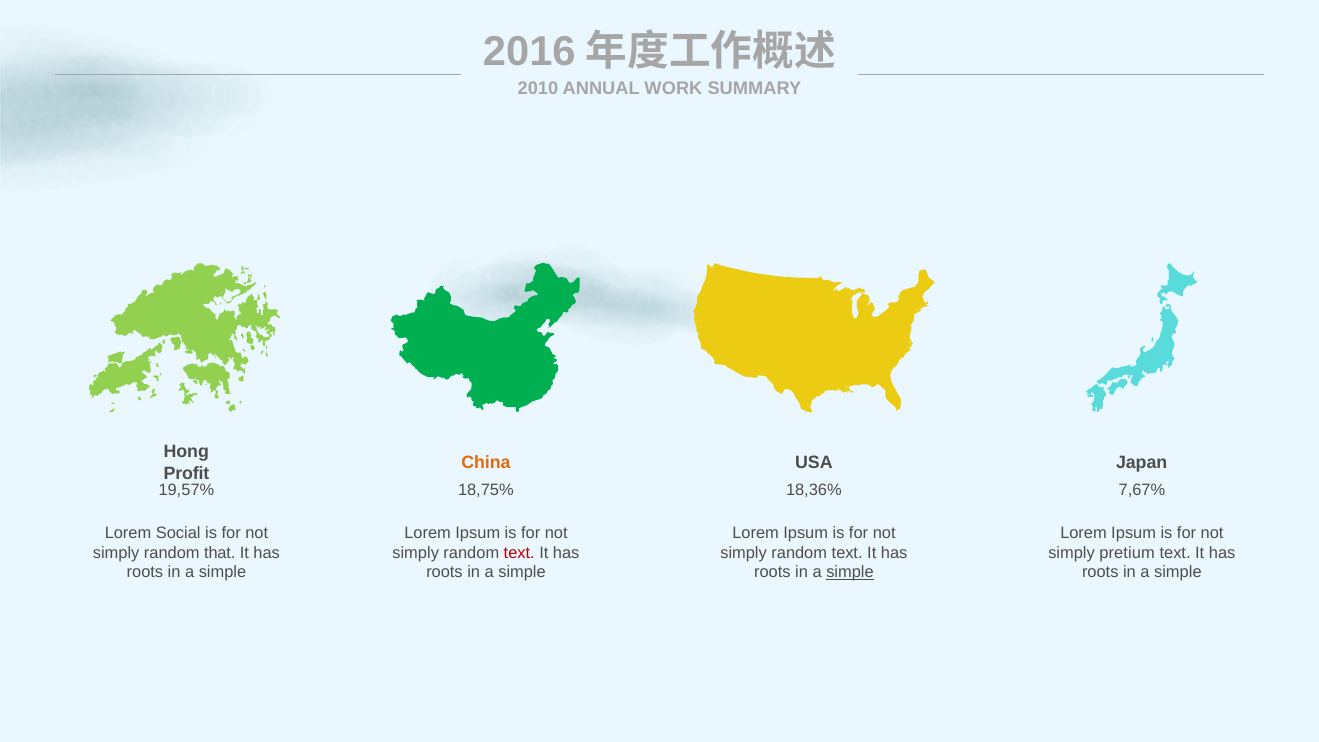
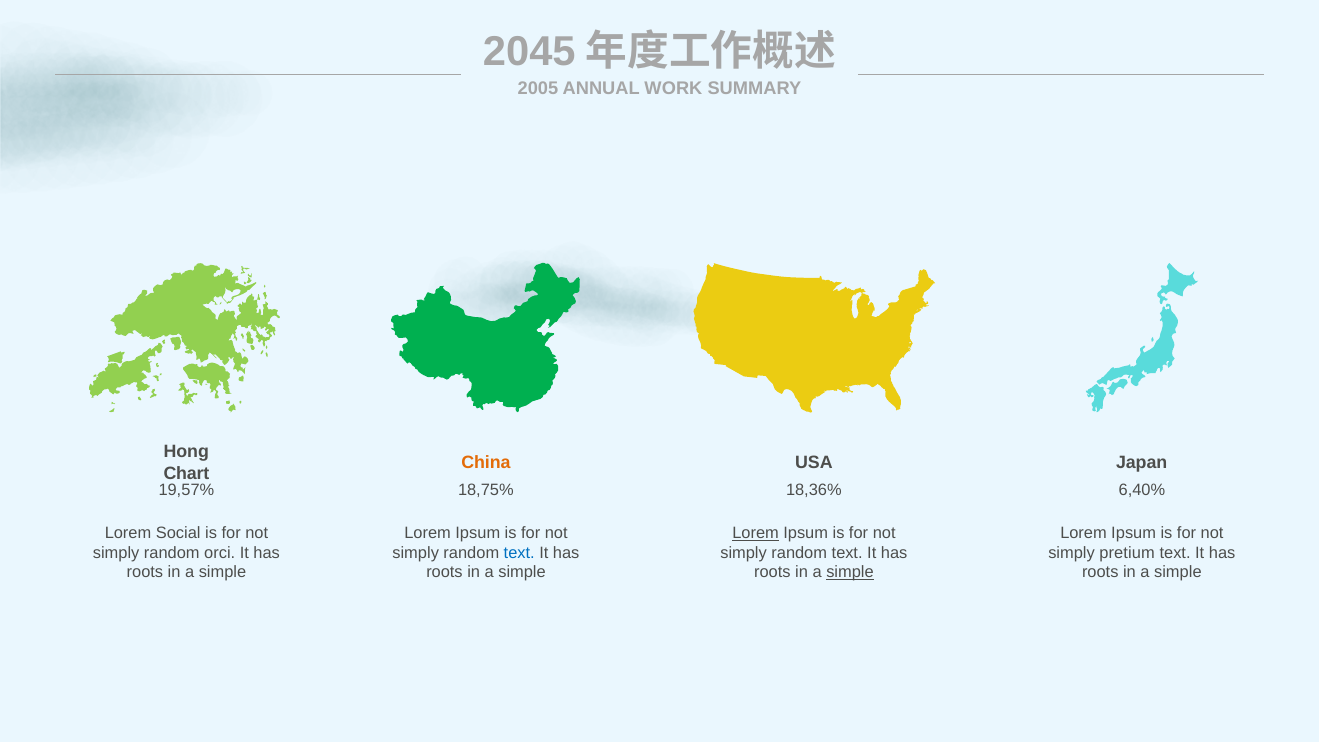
2016: 2016 -> 2045
2010: 2010 -> 2005
Profit: Profit -> Chart
7,67%: 7,67% -> 6,40%
Lorem at (756, 533) underline: none -> present
that: that -> orci
text at (519, 553) colour: red -> blue
